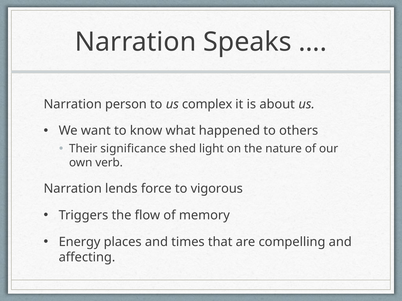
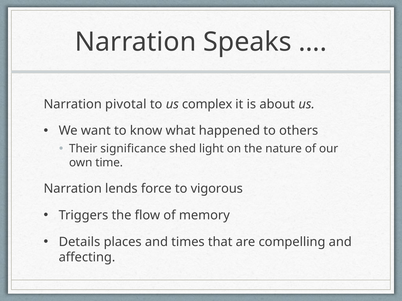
person: person -> pivotal
verb: verb -> time
Energy: Energy -> Details
